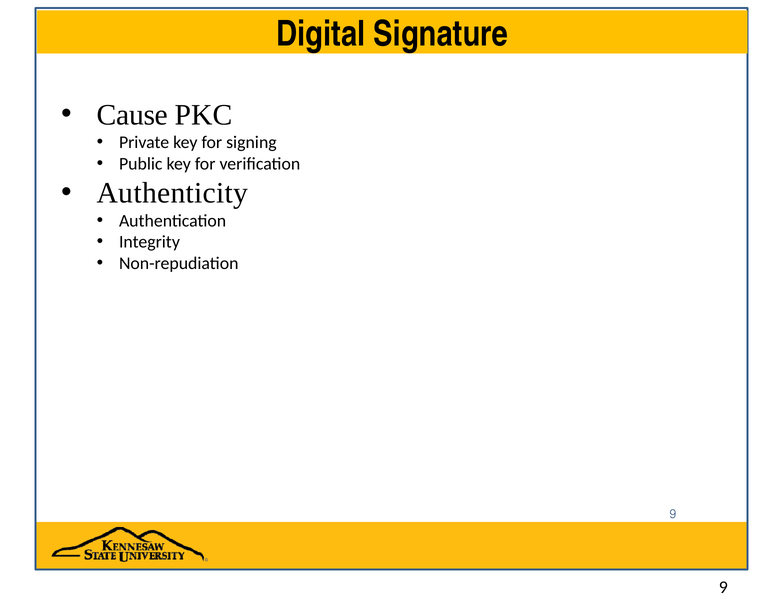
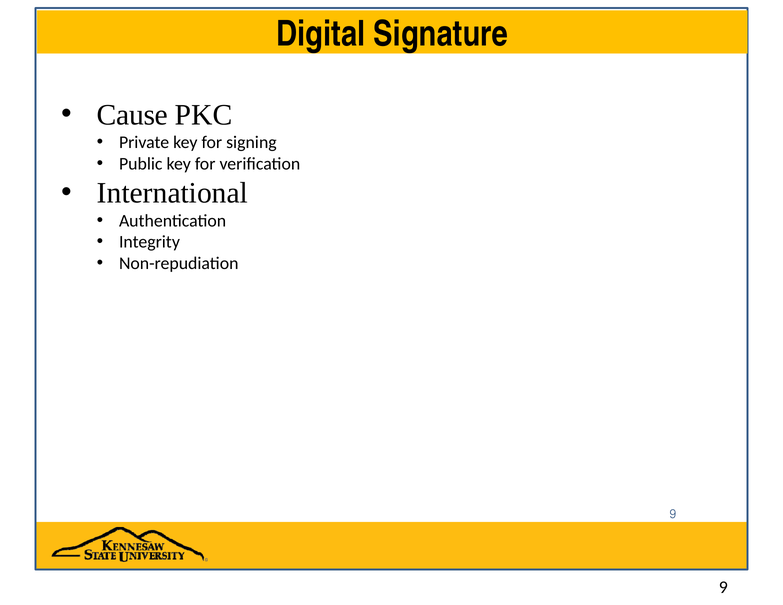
Authenticity: Authenticity -> International
